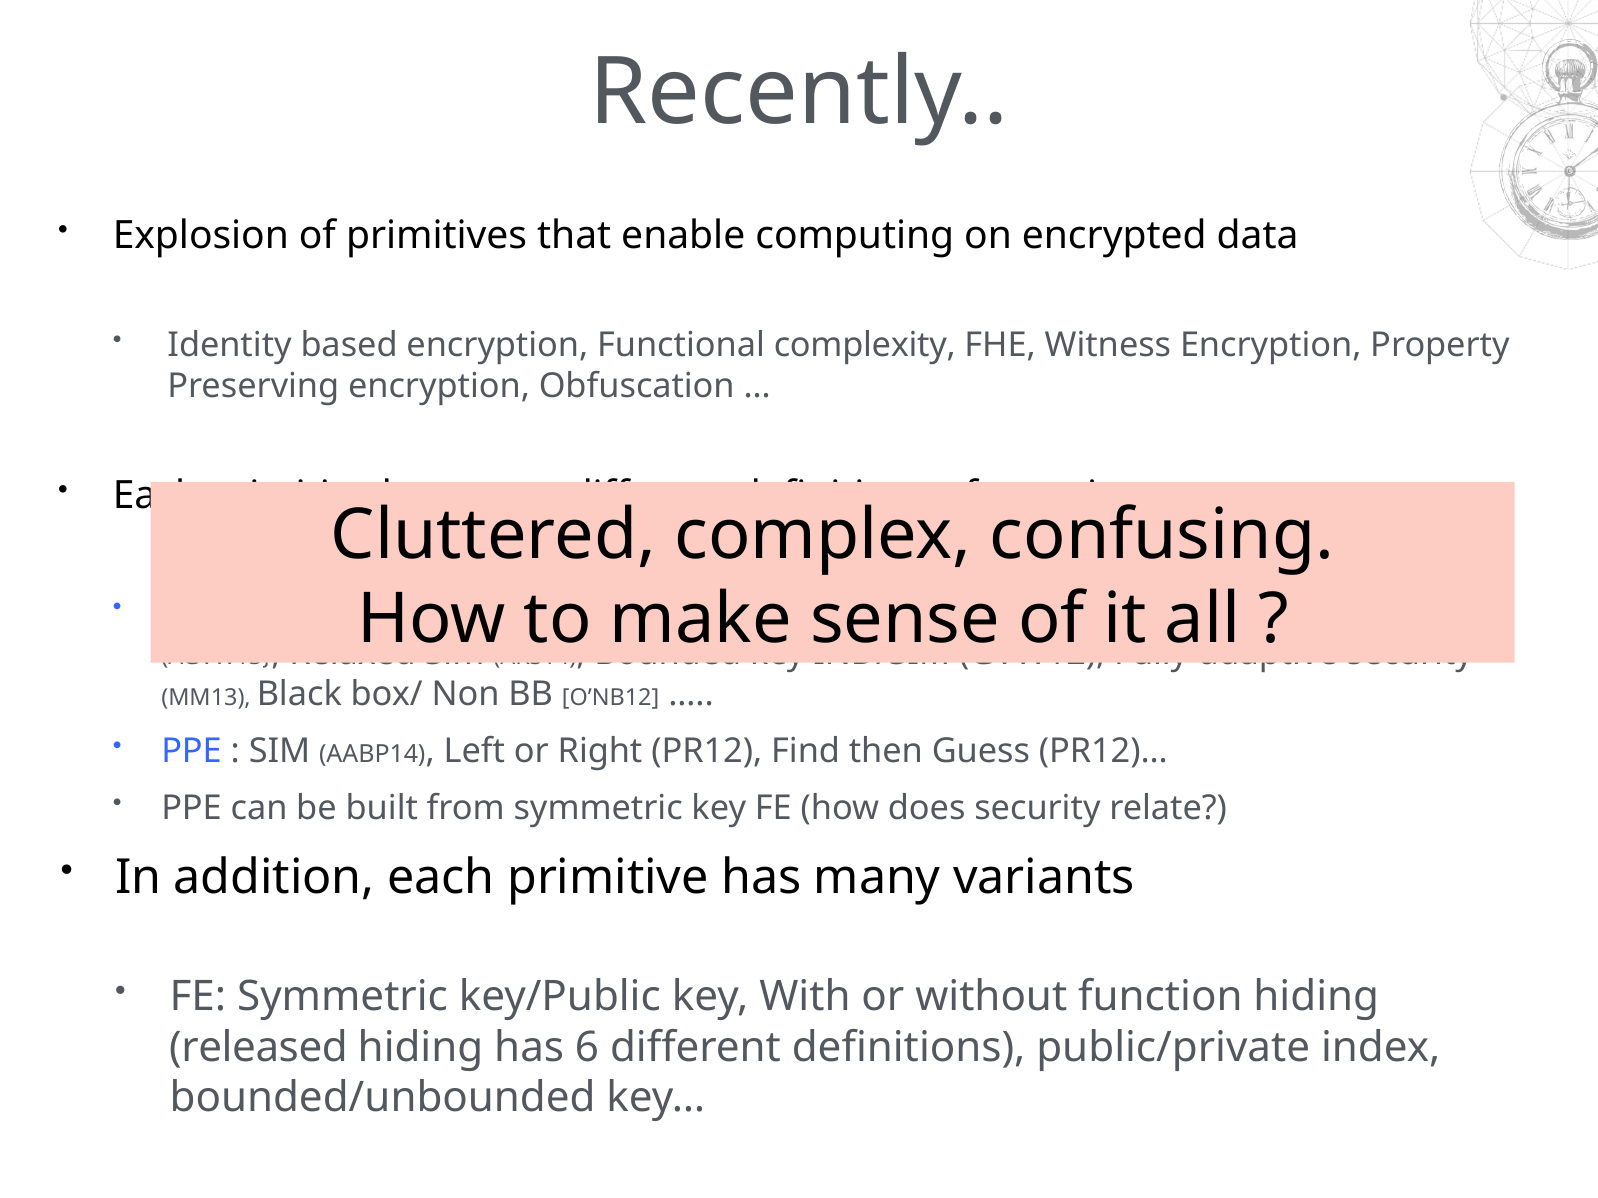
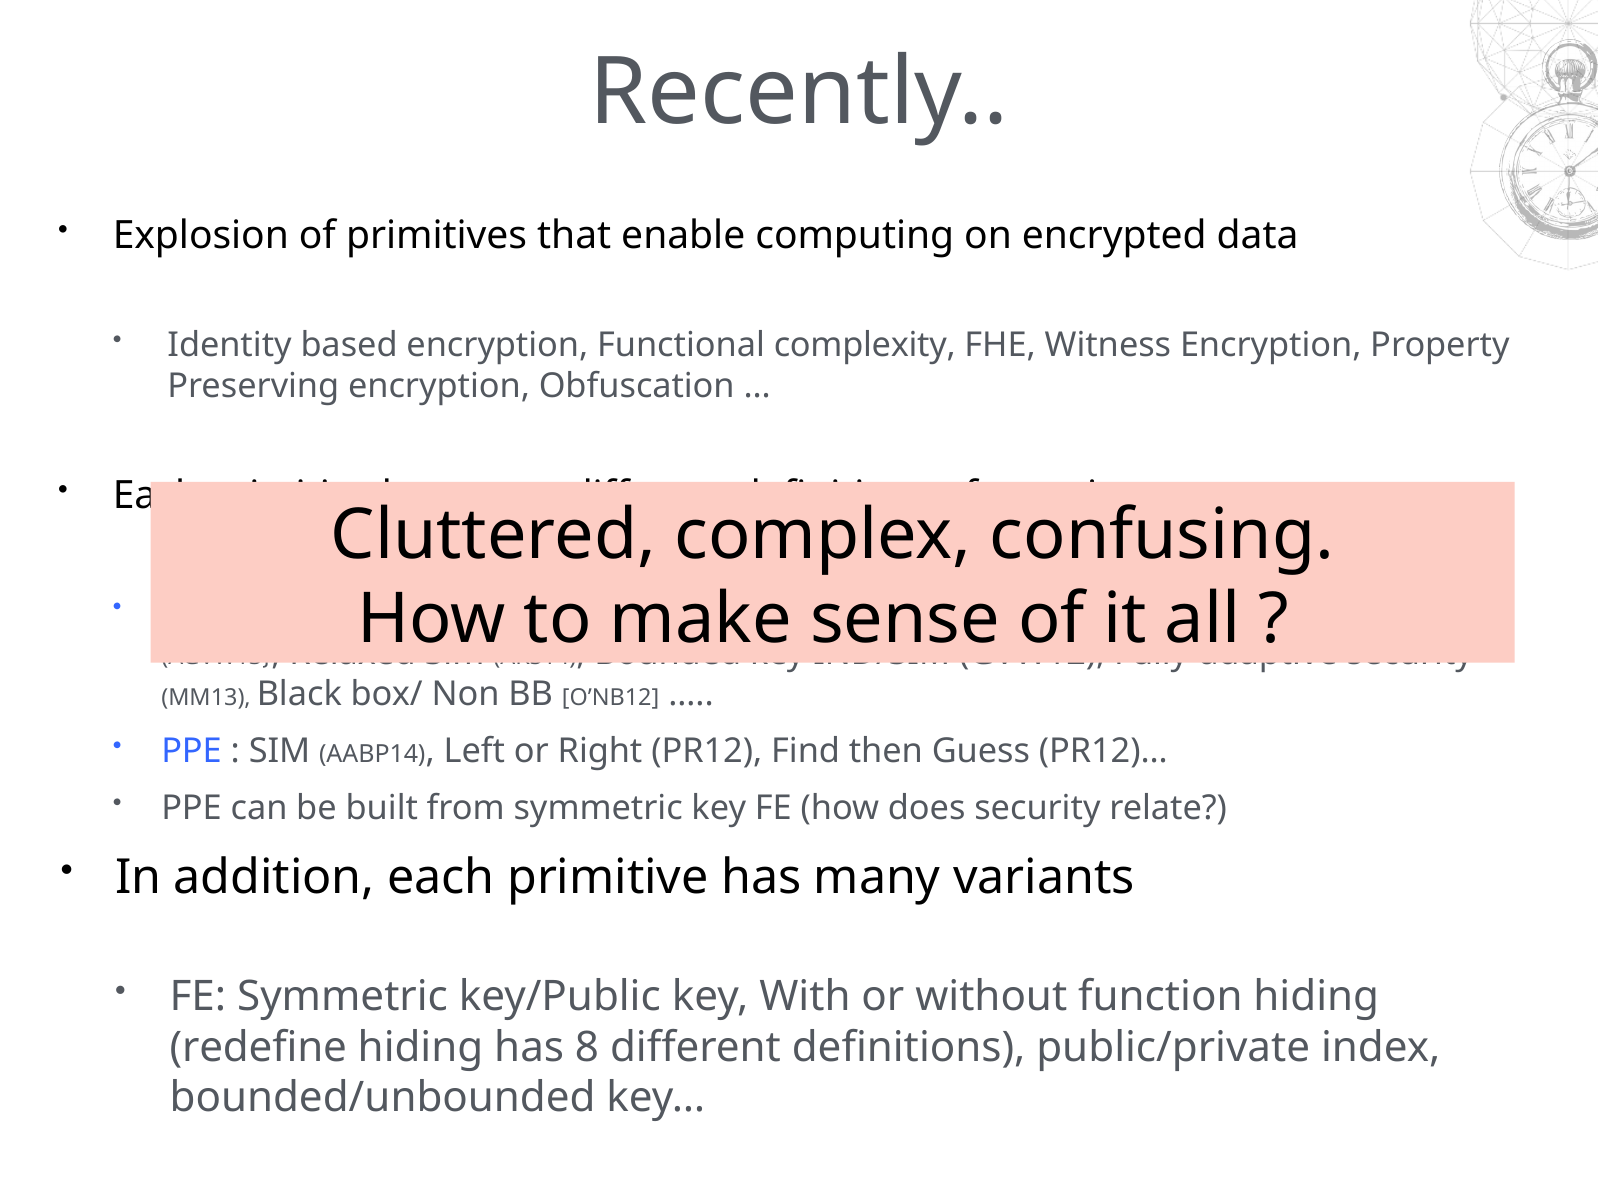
released: released -> redefine
6: 6 -> 8
